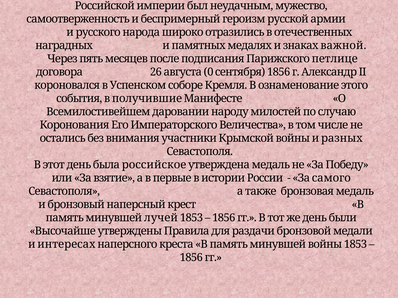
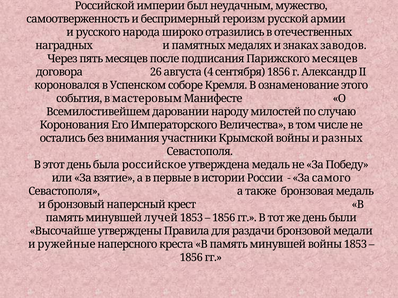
важной: важной -> заводов
Парижского петлице: петлице -> месяцев
0: 0 -> 4
получившие: получившие -> мастеровым
интересах: интересах -> ружейные
